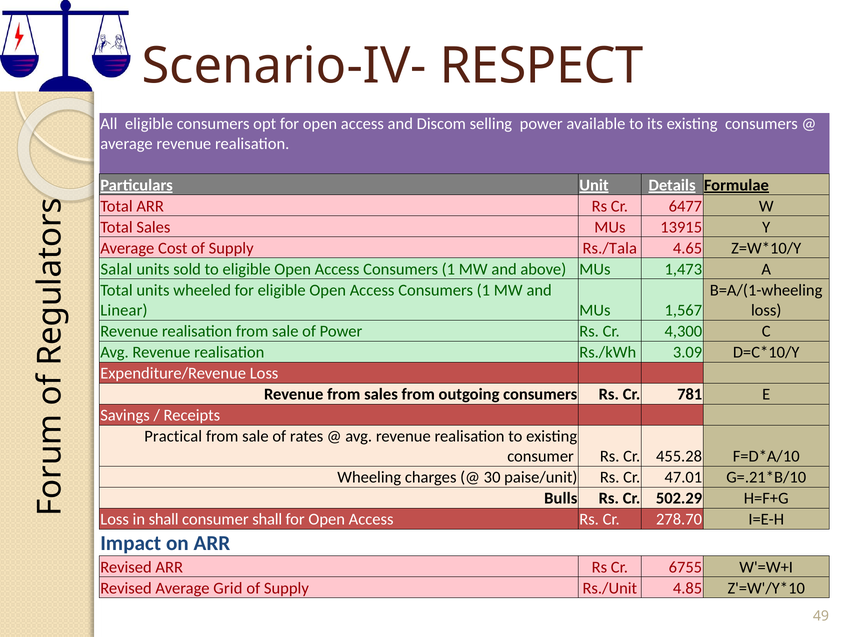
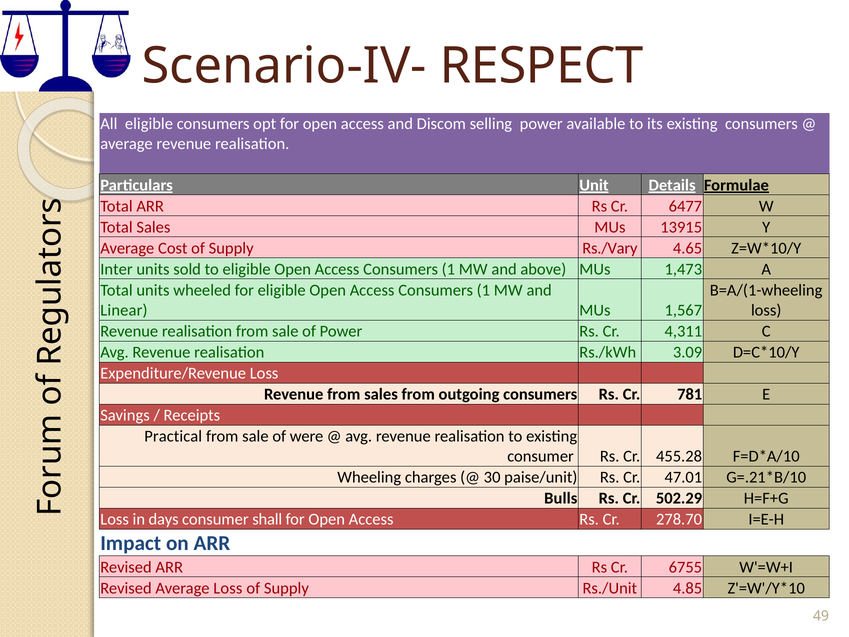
Rs./Tala: Rs./Tala -> Rs./Vary
Salal: Salal -> Inter
4,300: 4,300 -> 4,311
rates: rates -> were
in shall: shall -> days
Average Grid: Grid -> Loss
